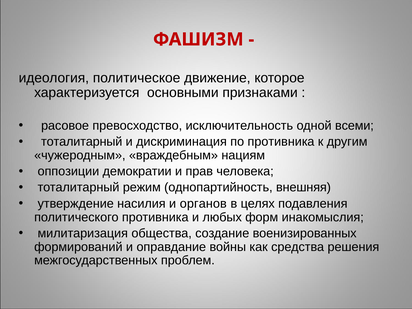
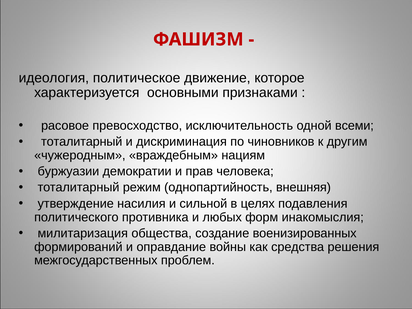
по противника: противника -> чиновников
оппозиции: оппозиции -> буржуазии
органов: органов -> сильной
